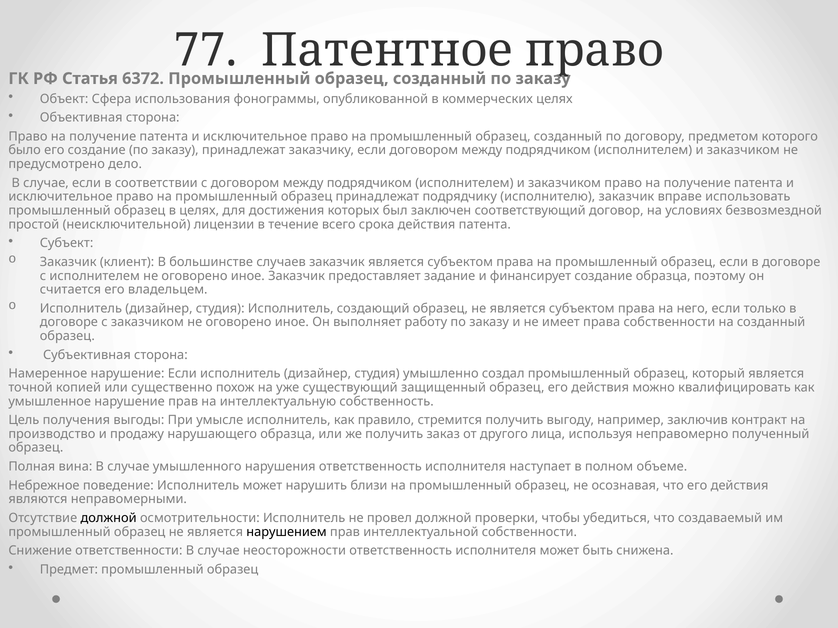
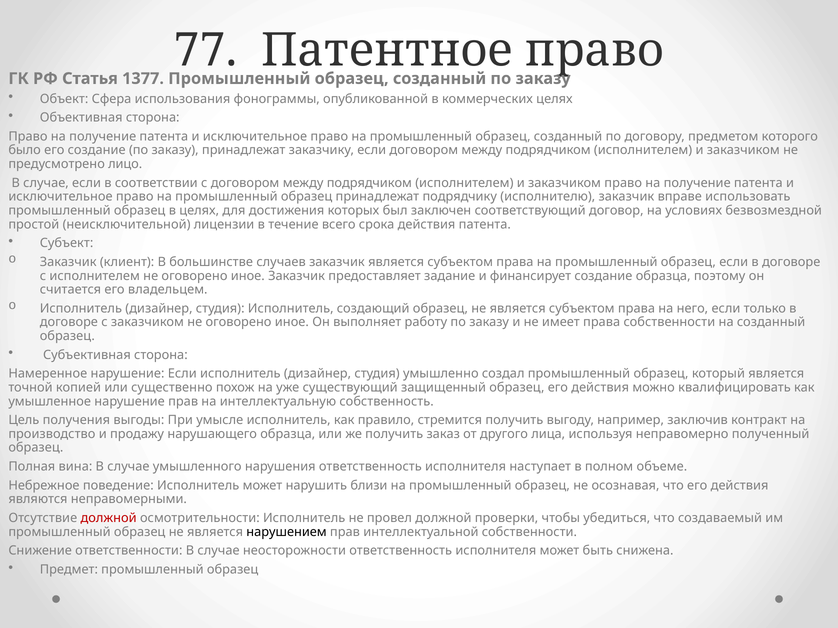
6372: 6372 -> 1377
дело: дело -> лицо
должной at (109, 518) colour: black -> red
